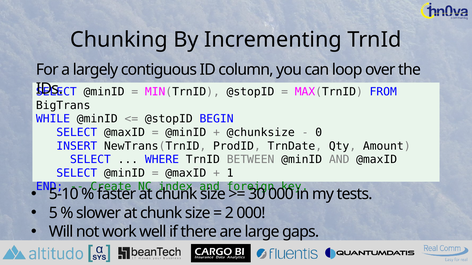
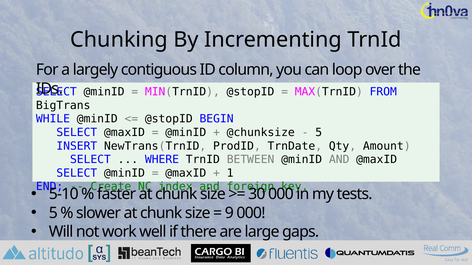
0 at (319, 133): 0 -> 5
2: 2 -> 9
